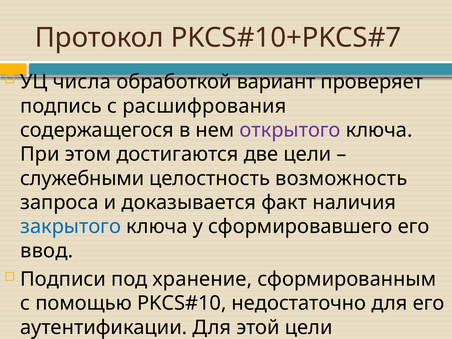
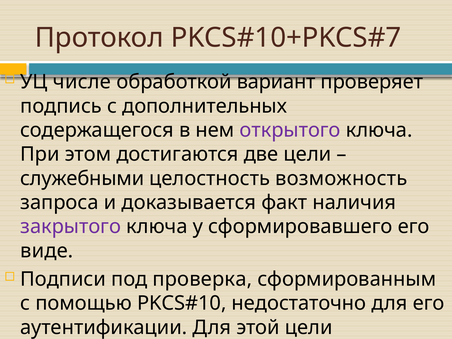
числа: числа -> числе
расшифрования: расшифрования -> дополнительных
закрытого colour: blue -> purple
ввод: ввод -> виде
хранение: хранение -> проверка
